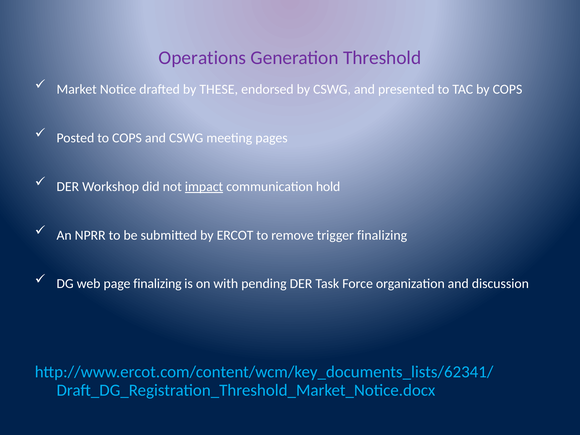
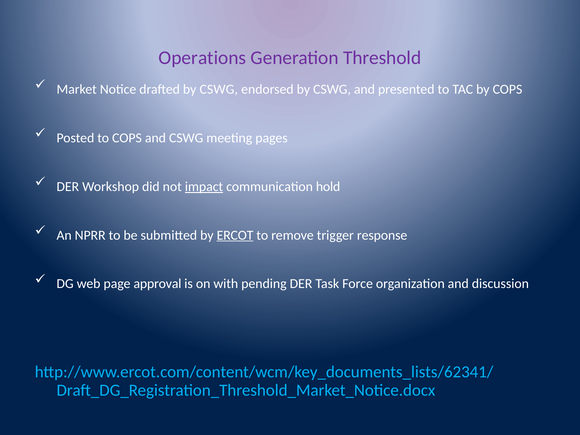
drafted by THESE: THESE -> CSWG
ERCOT underline: none -> present
trigger finalizing: finalizing -> response
page finalizing: finalizing -> approval
